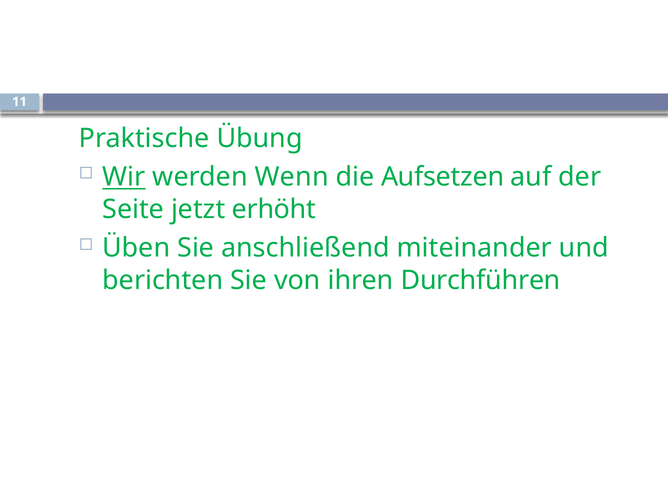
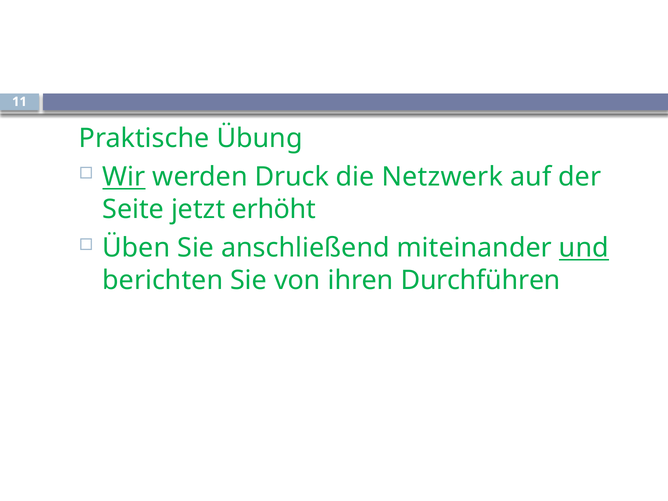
Wenn: Wenn -> Druck
Aufsetzen: Aufsetzen -> Netzwerk
und underline: none -> present
